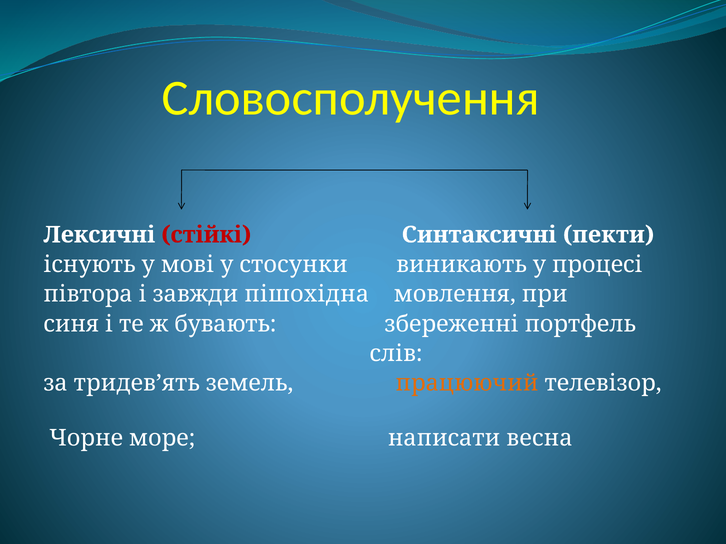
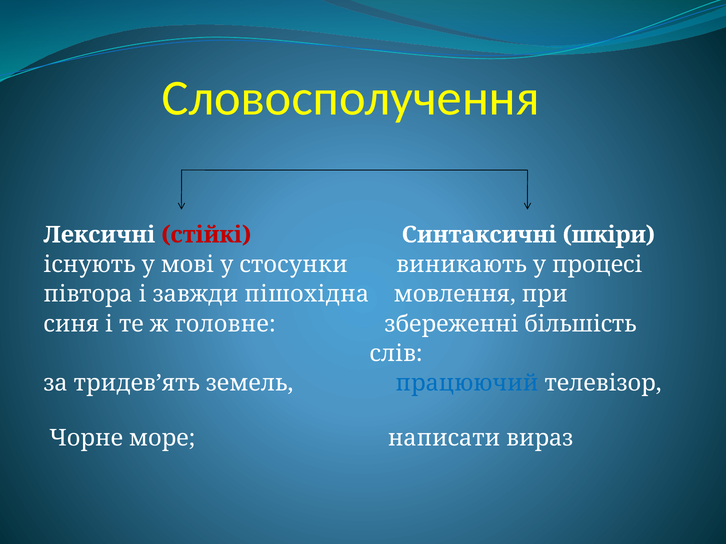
пекти: пекти -> шкіри
бувають: бувають -> головне
портфель: портфель -> більшість
працюючий colour: orange -> blue
весна: весна -> вираз
